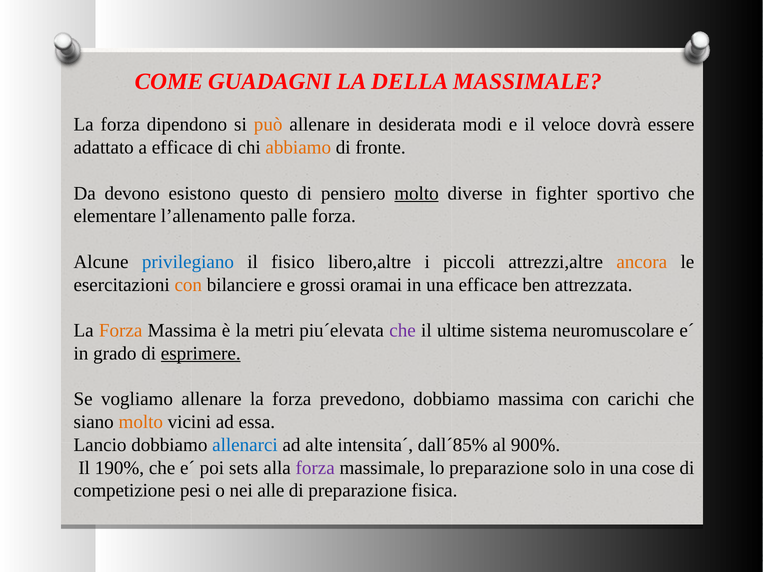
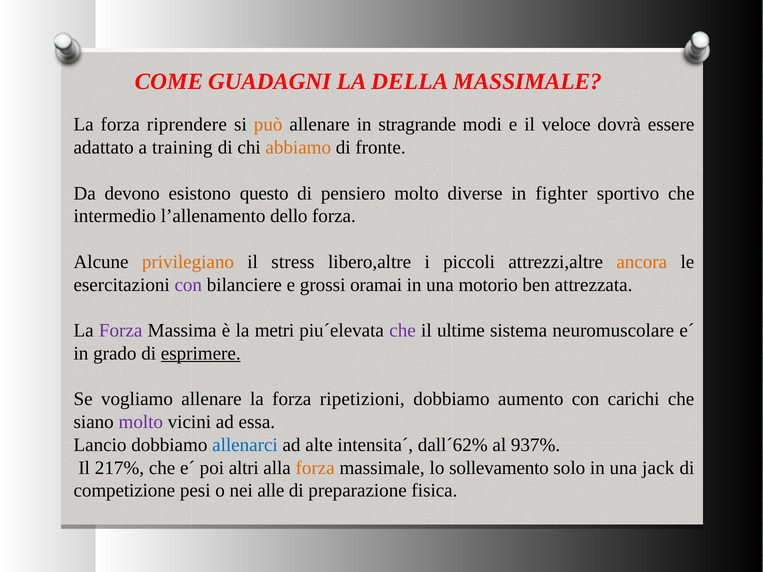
dipendono: dipendono -> riprendere
desiderata: desiderata -> stragrande
a efficace: efficace -> training
molto at (416, 193) underline: present -> none
elementare: elementare -> intermedio
palle: palle -> dello
privilegiano colour: blue -> orange
fisico: fisico -> stress
con at (188, 285) colour: orange -> purple
una efficace: efficace -> motorio
Forza at (121, 331) colour: orange -> purple
prevedono: prevedono -> ripetizioni
dobbiamo massima: massima -> aumento
molto at (141, 422) colour: orange -> purple
dall´85%: dall´85% -> dall´62%
900%: 900% -> 937%
190%: 190% -> 217%
sets: sets -> altri
forza at (315, 468) colour: purple -> orange
lo preparazione: preparazione -> sollevamento
cose: cose -> jack
